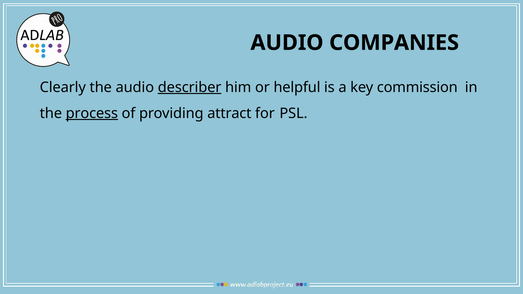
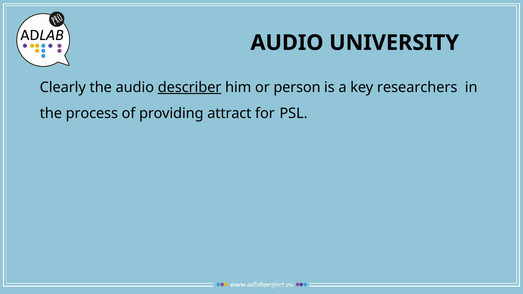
COMPANIES: COMPANIES -> UNIVERSITY
helpful: helpful -> person
commission: commission -> researchers
process underline: present -> none
